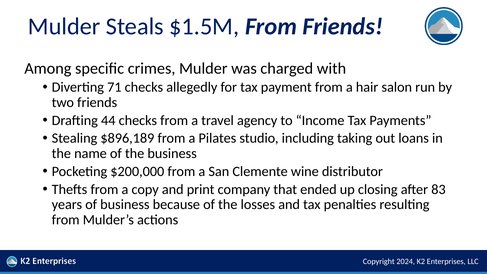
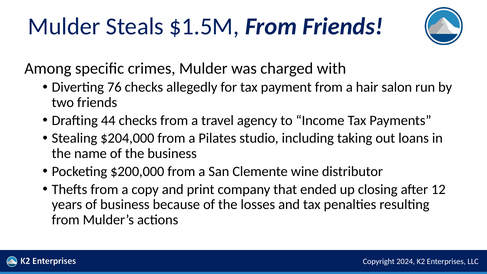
71: 71 -> 76
$896,189: $896,189 -> $204,000
83: 83 -> 12
